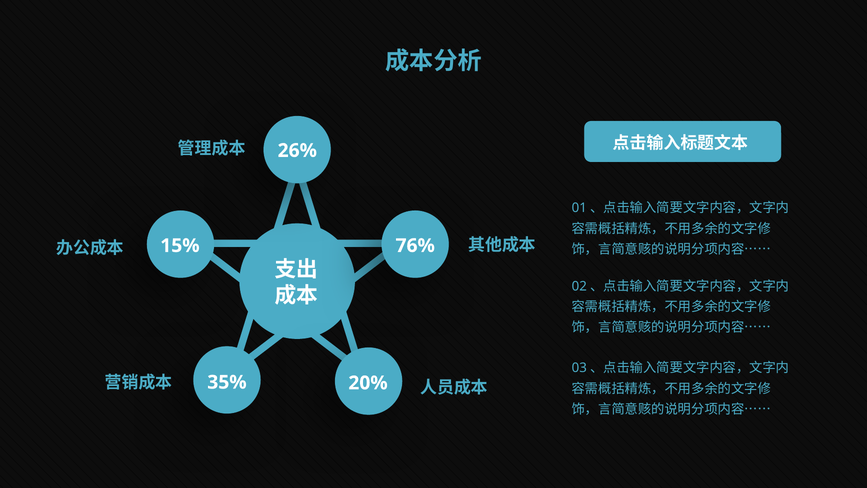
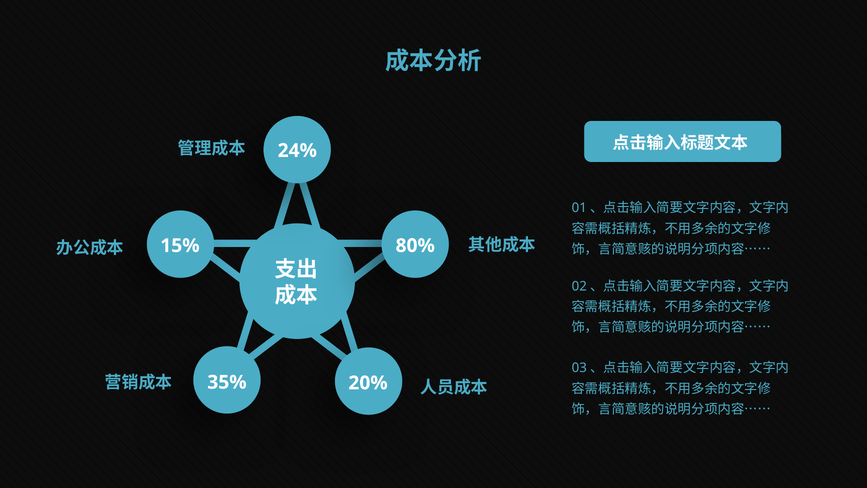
26%: 26% -> 24%
76%: 76% -> 80%
